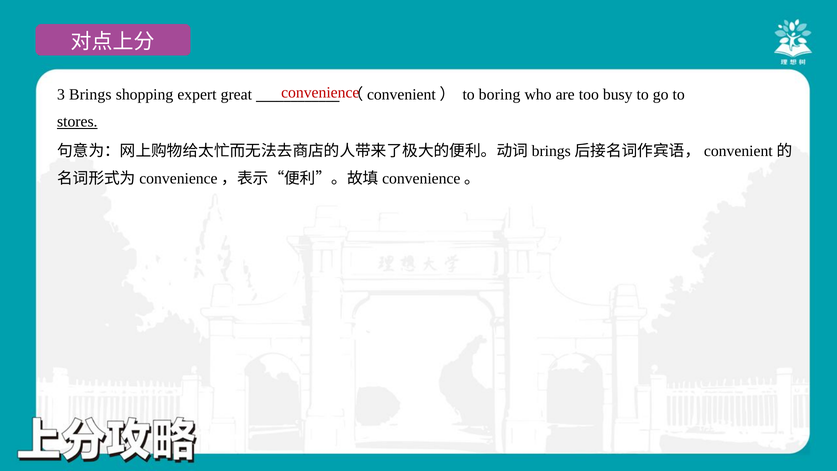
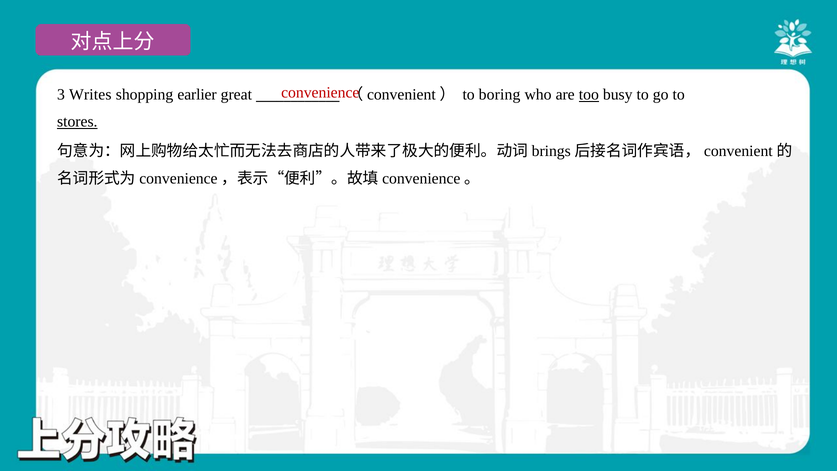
Brings: Brings -> Writes
expert: expert -> earlier
too underline: none -> present
